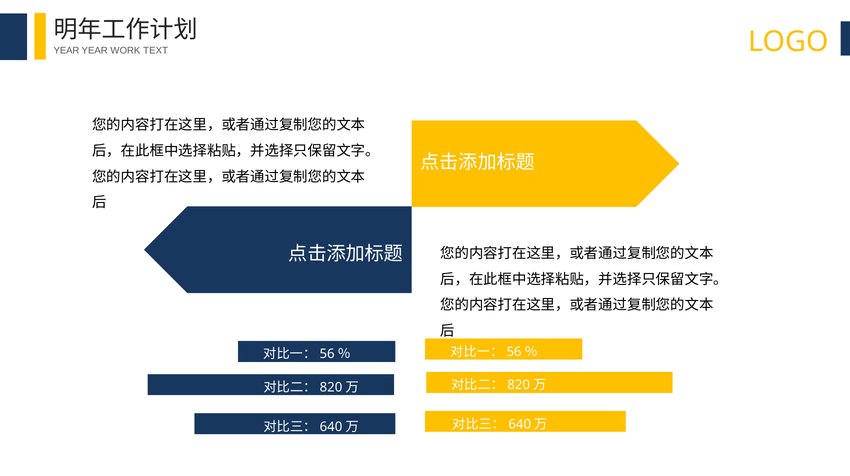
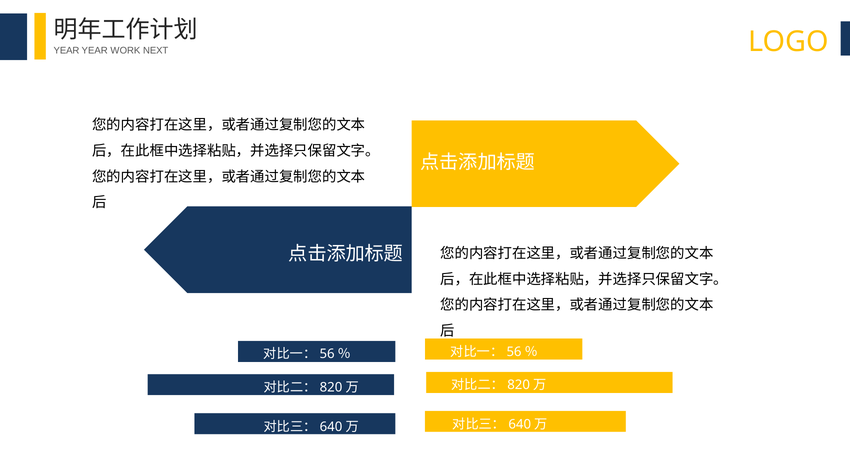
TEXT: TEXT -> NEXT
